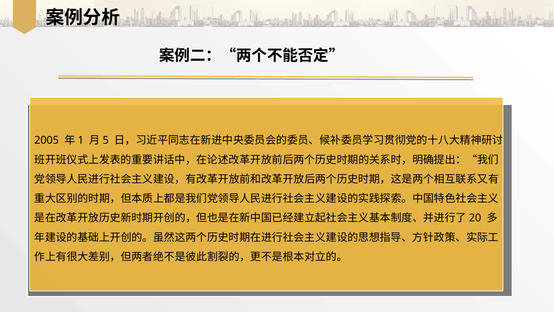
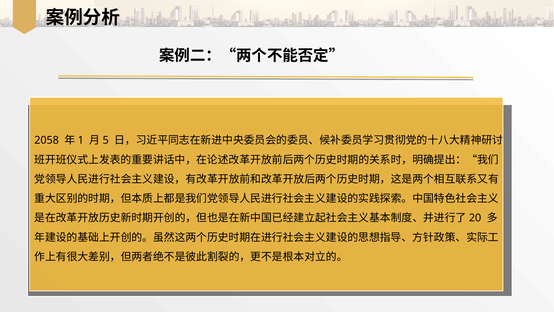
2005: 2005 -> 2058
